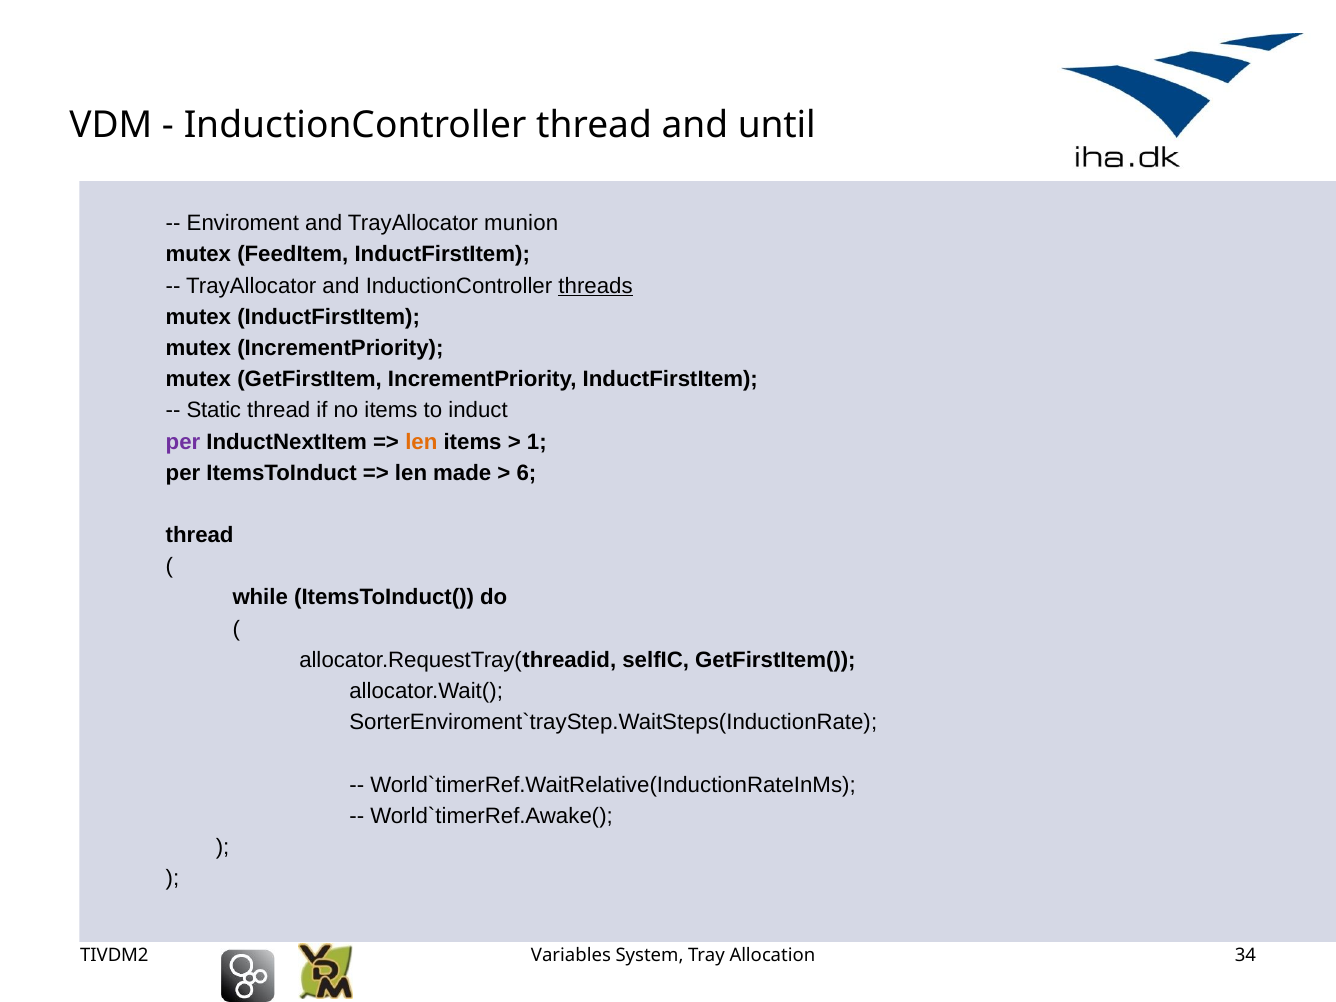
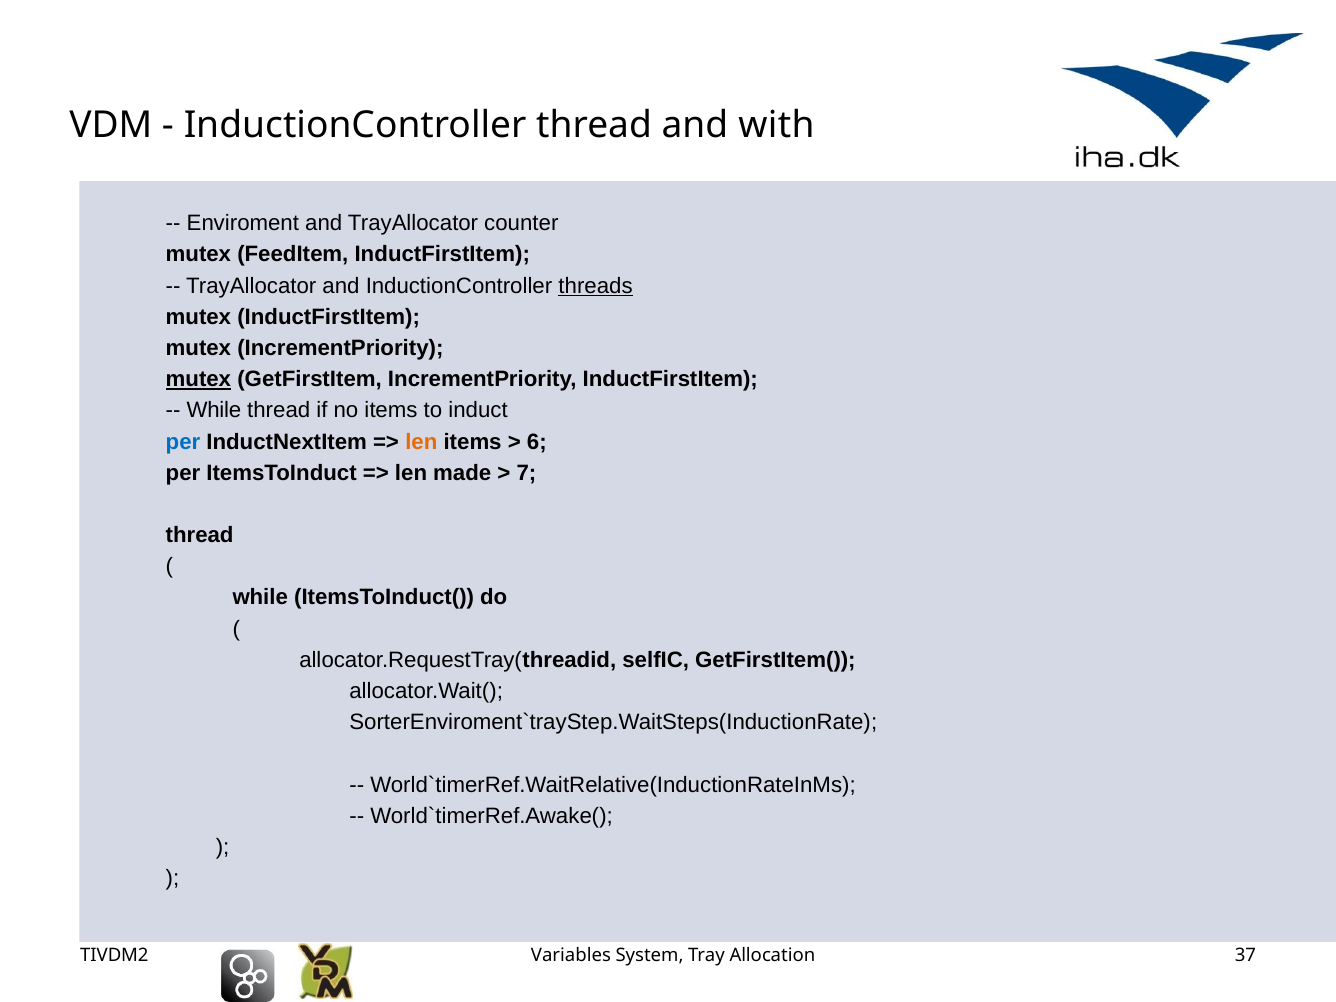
until: until -> with
munion: munion -> counter
mutex at (198, 379) underline: none -> present
Static at (214, 410): Static -> While
per at (183, 442) colour: purple -> blue
1: 1 -> 6
6: 6 -> 7
34: 34 -> 37
